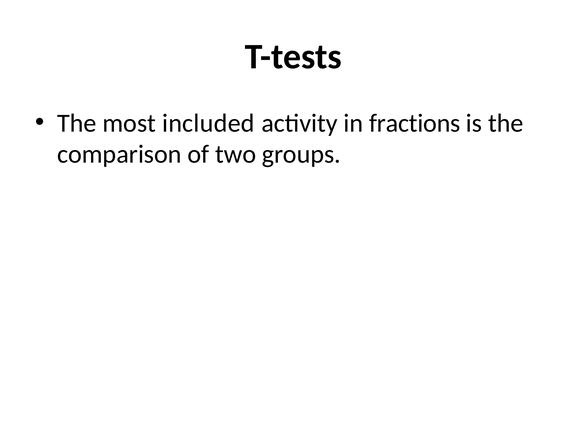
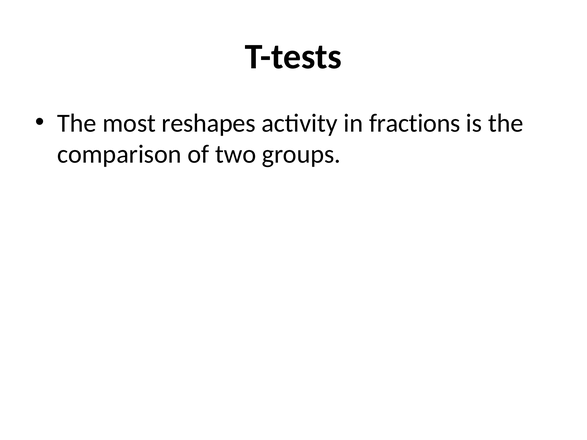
included: included -> reshapes
